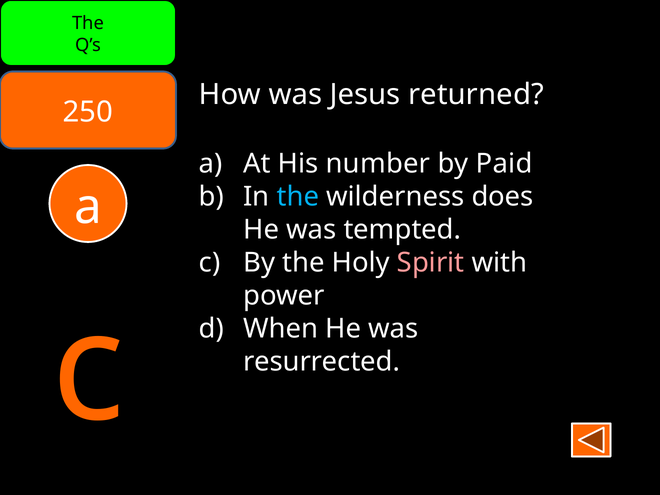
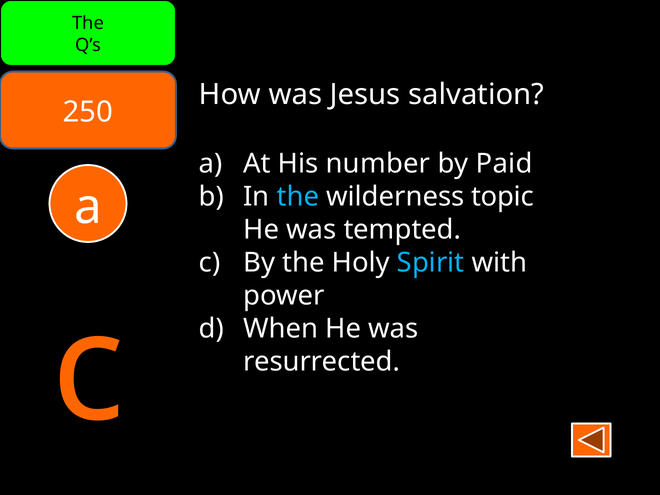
returned: returned -> salvation
does: does -> topic
Spirit colour: pink -> light blue
